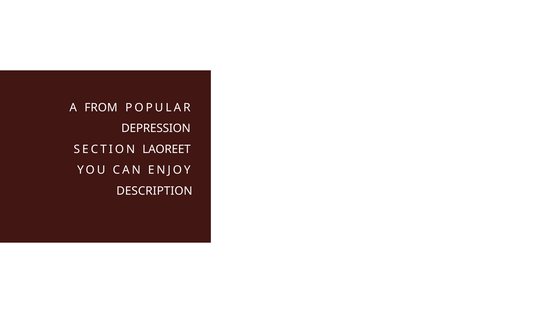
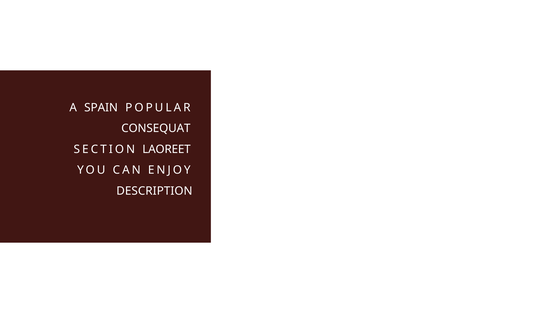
FROM: FROM -> SPAIN
DEPRESSION: DEPRESSION -> CONSEQUAT
